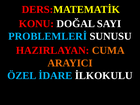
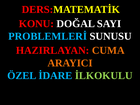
İLKOKULU colour: white -> light green
